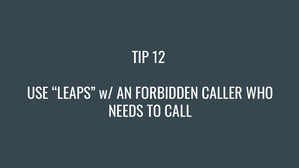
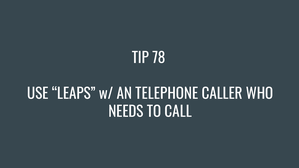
12: 12 -> 78
FORBIDDEN: FORBIDDEN -> TELEPHONE
